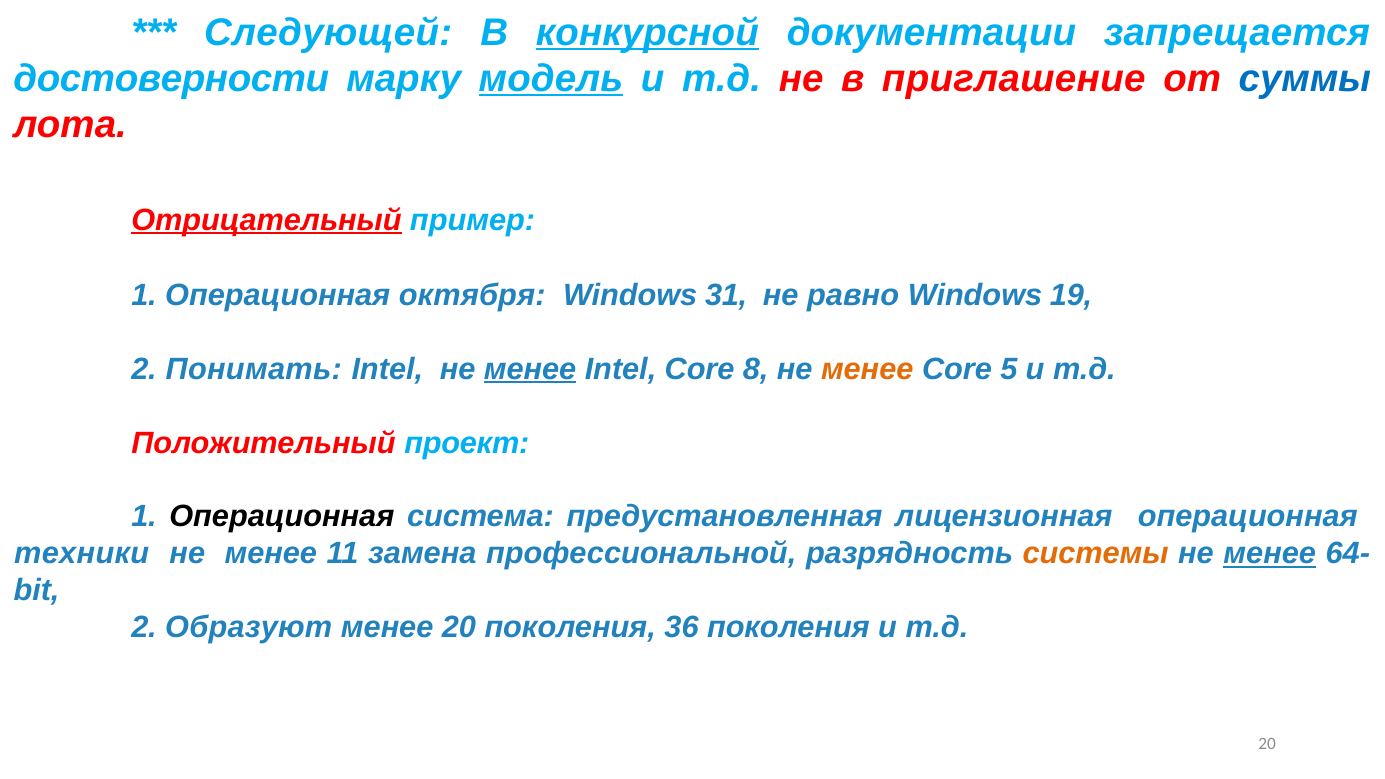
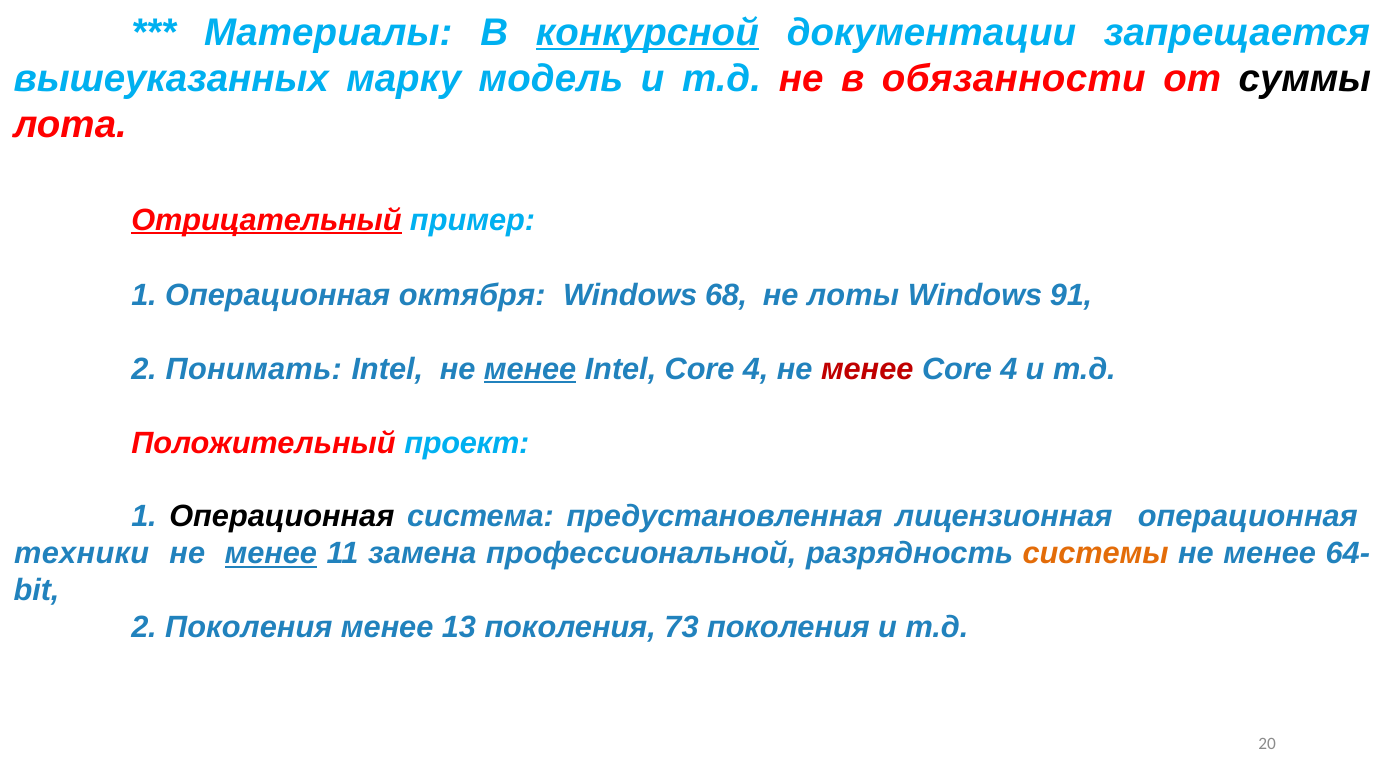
Следующей: Следующей -> Материалы
достоверности: достоверности -> вышеуказанных
модель underline: present -> none
приглашение: приглашение -> обязанности
суммы colour: blue -> black
31: 31 -> 68
равно: равно -> лоты
19: 19 -> 91
Intel Core 8: 8 -> 4
менее at (867, 369) colour: orange -> red
5 at (1009, 369): 5 -> 4
менее at (271, 554) underline: none -> present
менее at (1270, 554) underline: present -> none
2 Образуют: Образуют -> Поколения
менее 20: 20 -> 13
36: 36 -> 73
